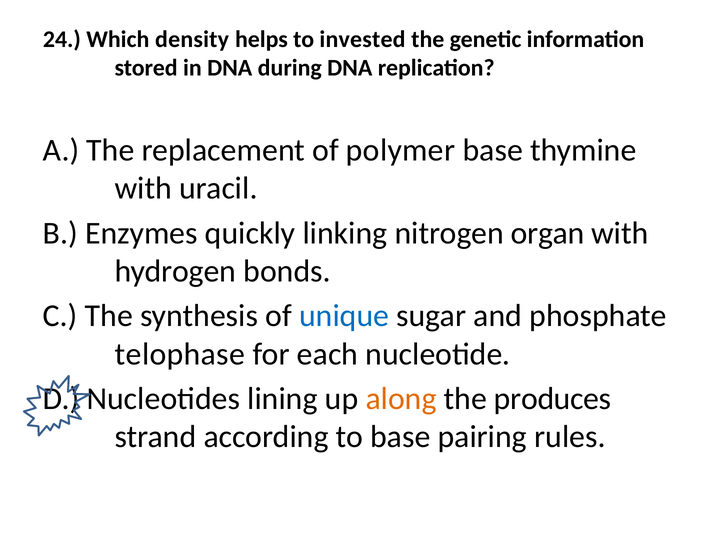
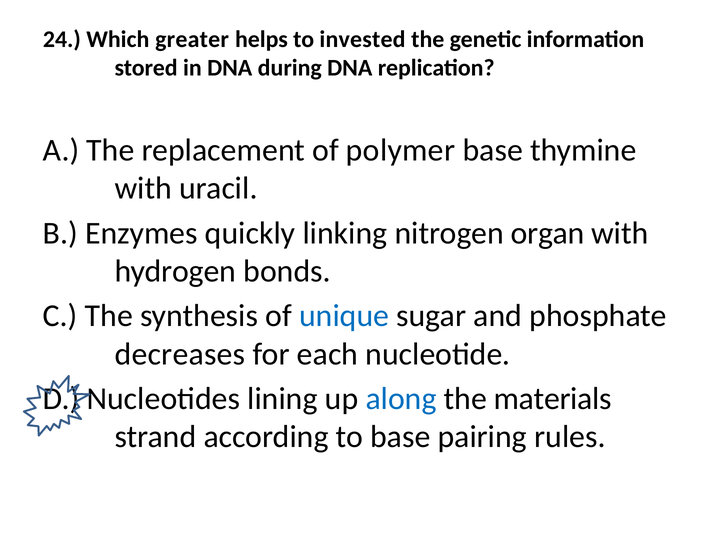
density: density -> greater
telophase: telophase -> decreases
along colour: orange -> blue
produces: produces -> materials
